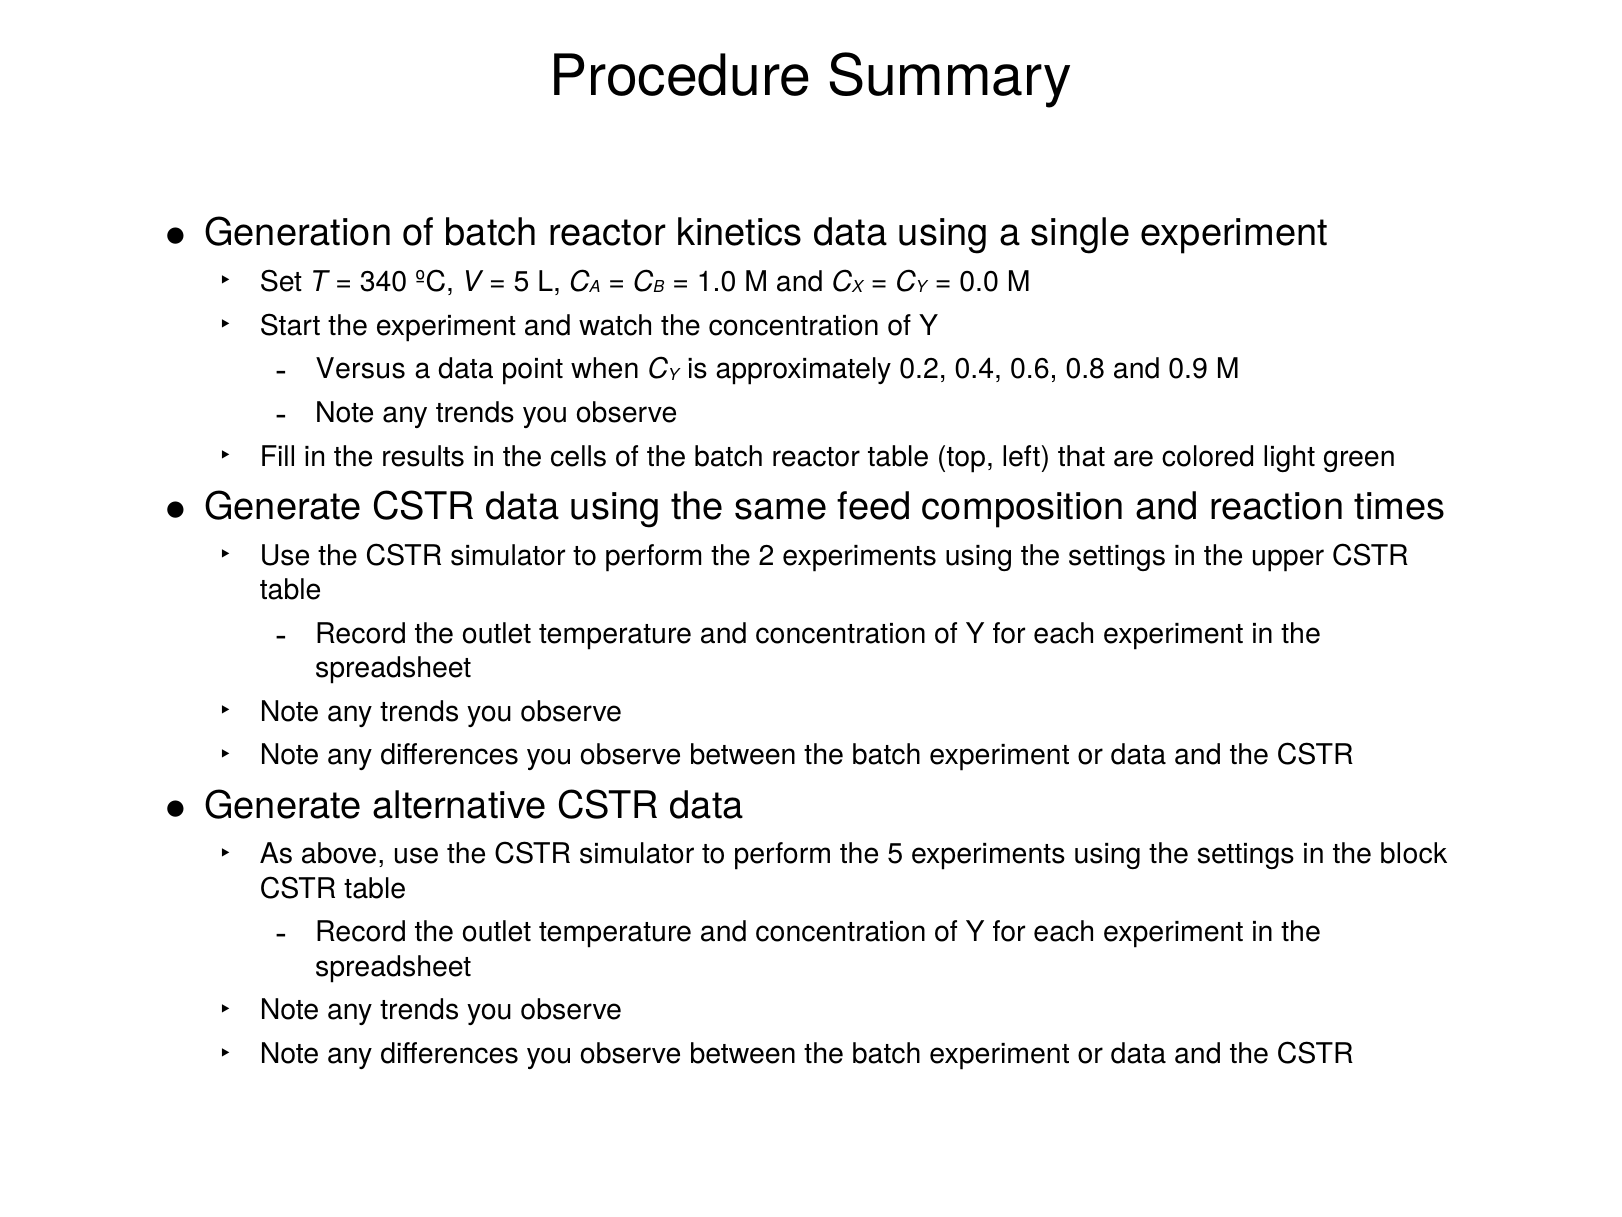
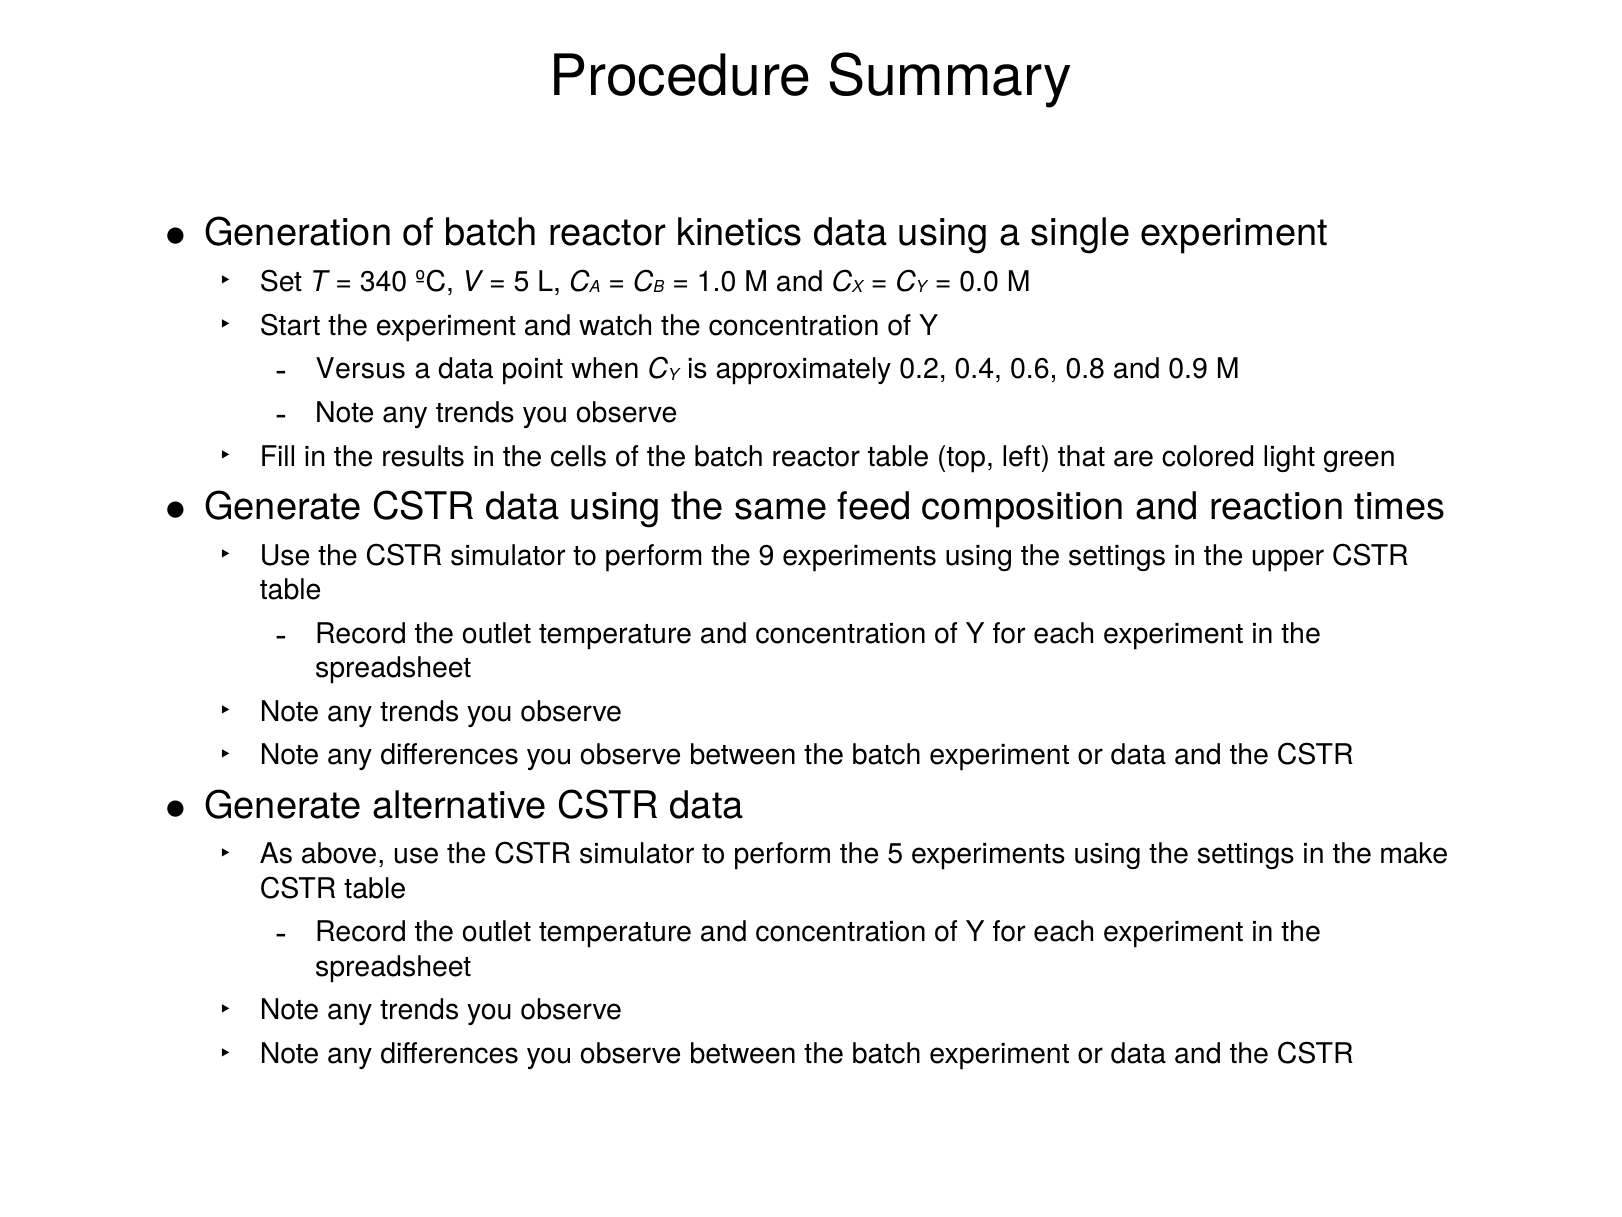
2: 2 -> 9
block: block -> make
